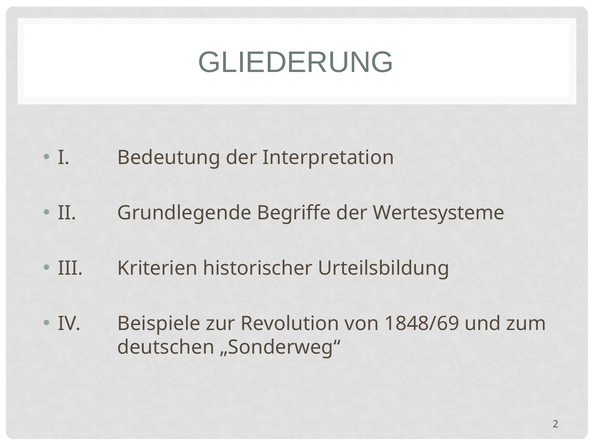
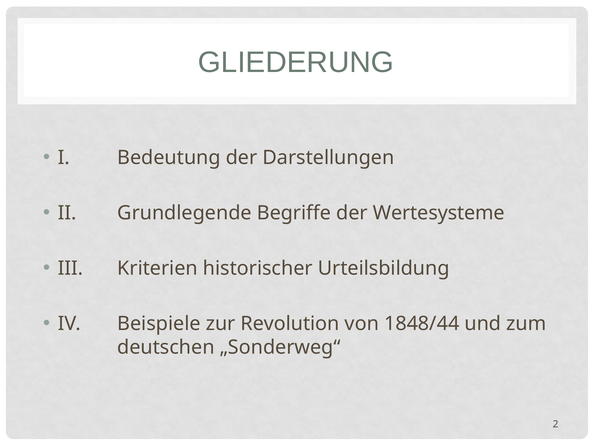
Interpretation: Interpretation -> Darstellungen
1848/69: 1848/69 -> 1848/44
